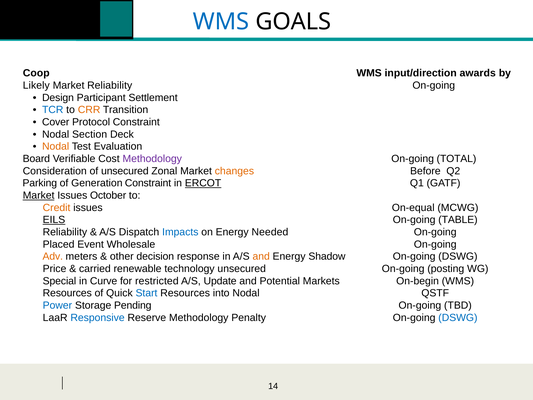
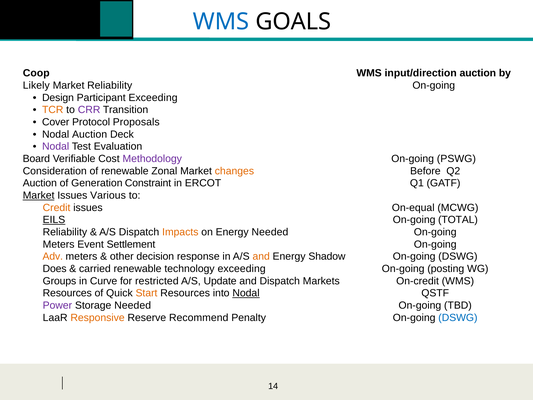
input/direction awards: awards -> auction
Participant Settlement: Settlement -> Exceeding
TCR colour: blue -> orange
CRR colour: orange -> purple
Protocol Constraint: Constraint -> Proposals
Nodal Section: Section -> Auction
Nodal at (56, 146) colour: orange -> purple
TOTAL: TOTAL -> PSWG
of unsecured: unsecured -> renewable
Parking at (40, 183): Parking -> Auction
ERCOT underline: present -> none
October: October -> Various
TABLE: TABLE -> TOTAL
Impacts colour: blue -> orange
Placed at (59, 244): Placed -> Meters
Wholesale: Wholesale -> Settlement
Price: Price -> Does
technology unsecured: unsecured -> exceeding
Special: Special -> Groups
and Potential: Potential -> Dispatch
On-begin: On-begin -> On-credit
Start colour: blue -> orange
Nodal at (246, 293) underline: none -> present
Power colour: blue -> purple
Storage Pending: Pending -> Needed
Responsive colour: blue -> orange
Reserve Methodology: Methodology -> Recommend
